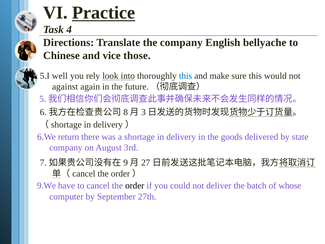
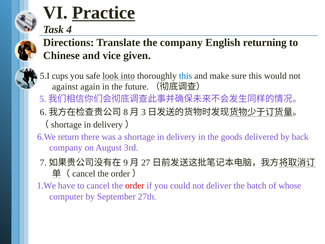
bellyache: bellyache -> returning
those: those -> given
well: well -> cups
rely: rely -> safe
state: state -> back
9.We: 9.We -> 1.We
order colour: black -> red
